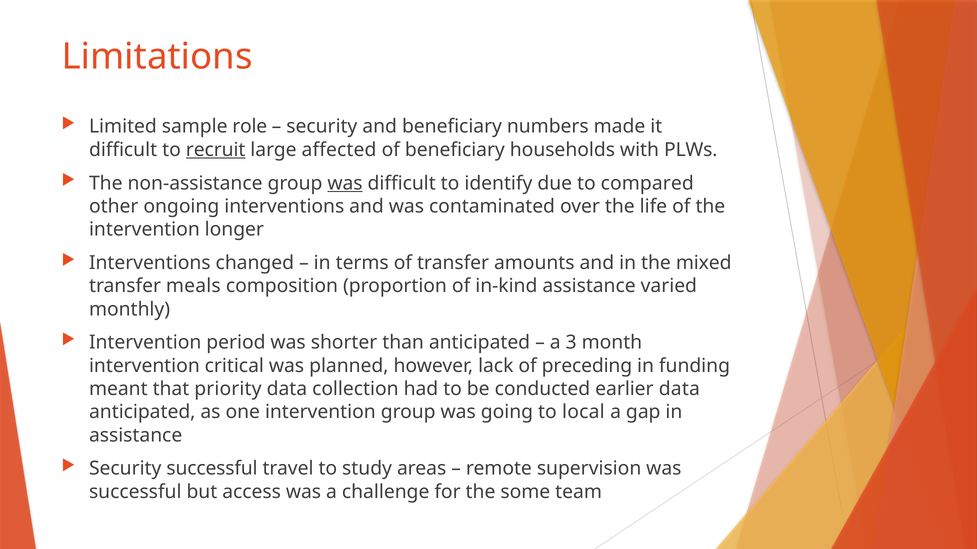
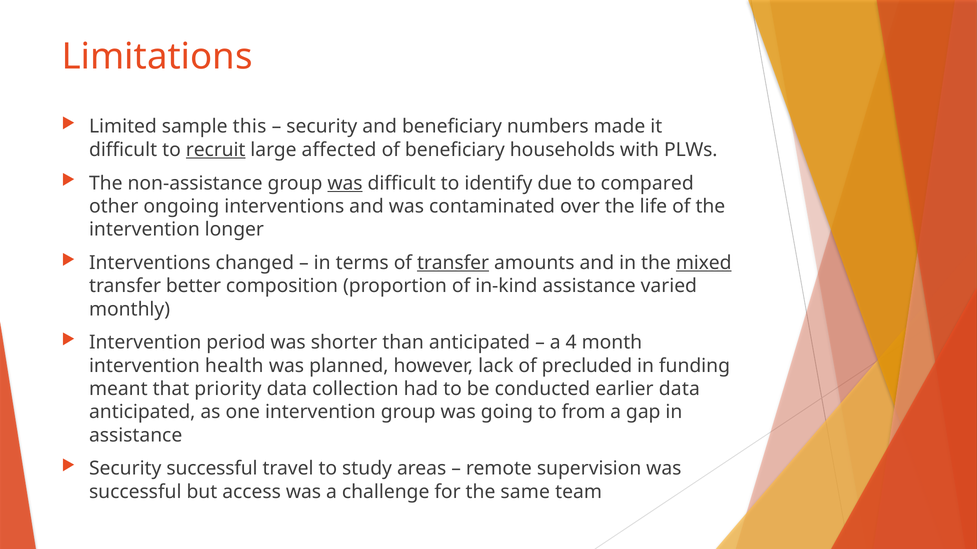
role: role -> this
transfer at (453, 263) underline: none -> present
mixed underline: none -> present
meals: meals -> better
3: 3 -> 4
critical: critical -> health
preceding: preceding -> precluded
local: local -> from
some: some -> same
